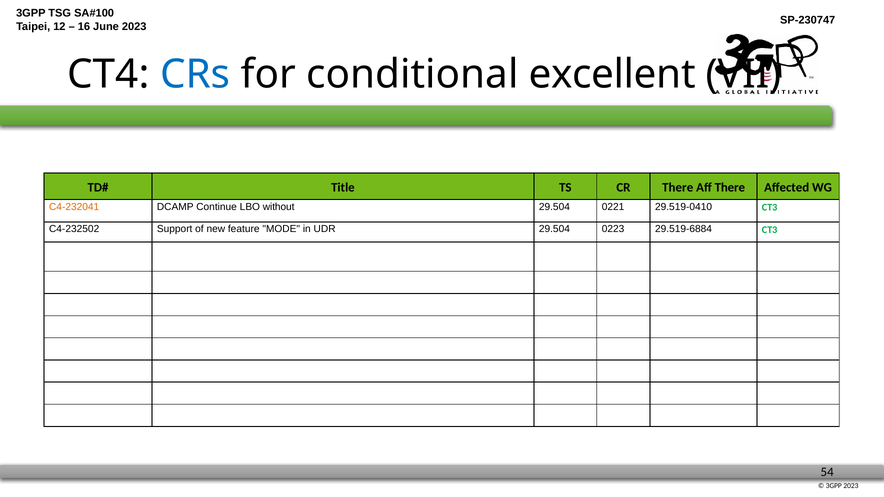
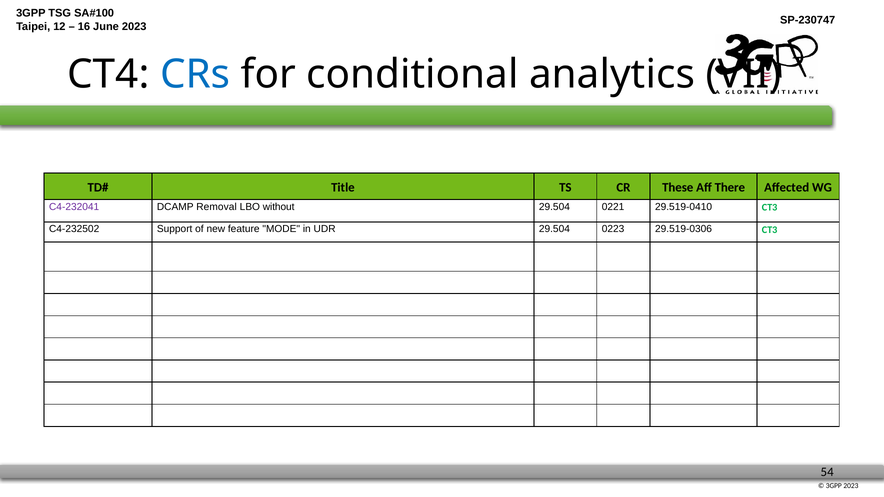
excellent: excellent -> analytics
CR There: There -> These
C4-232041 colour: orange -> purple
Continue: Continue -> Removal
29.519-6884: 29.519-6884 -> 29.519-0306
